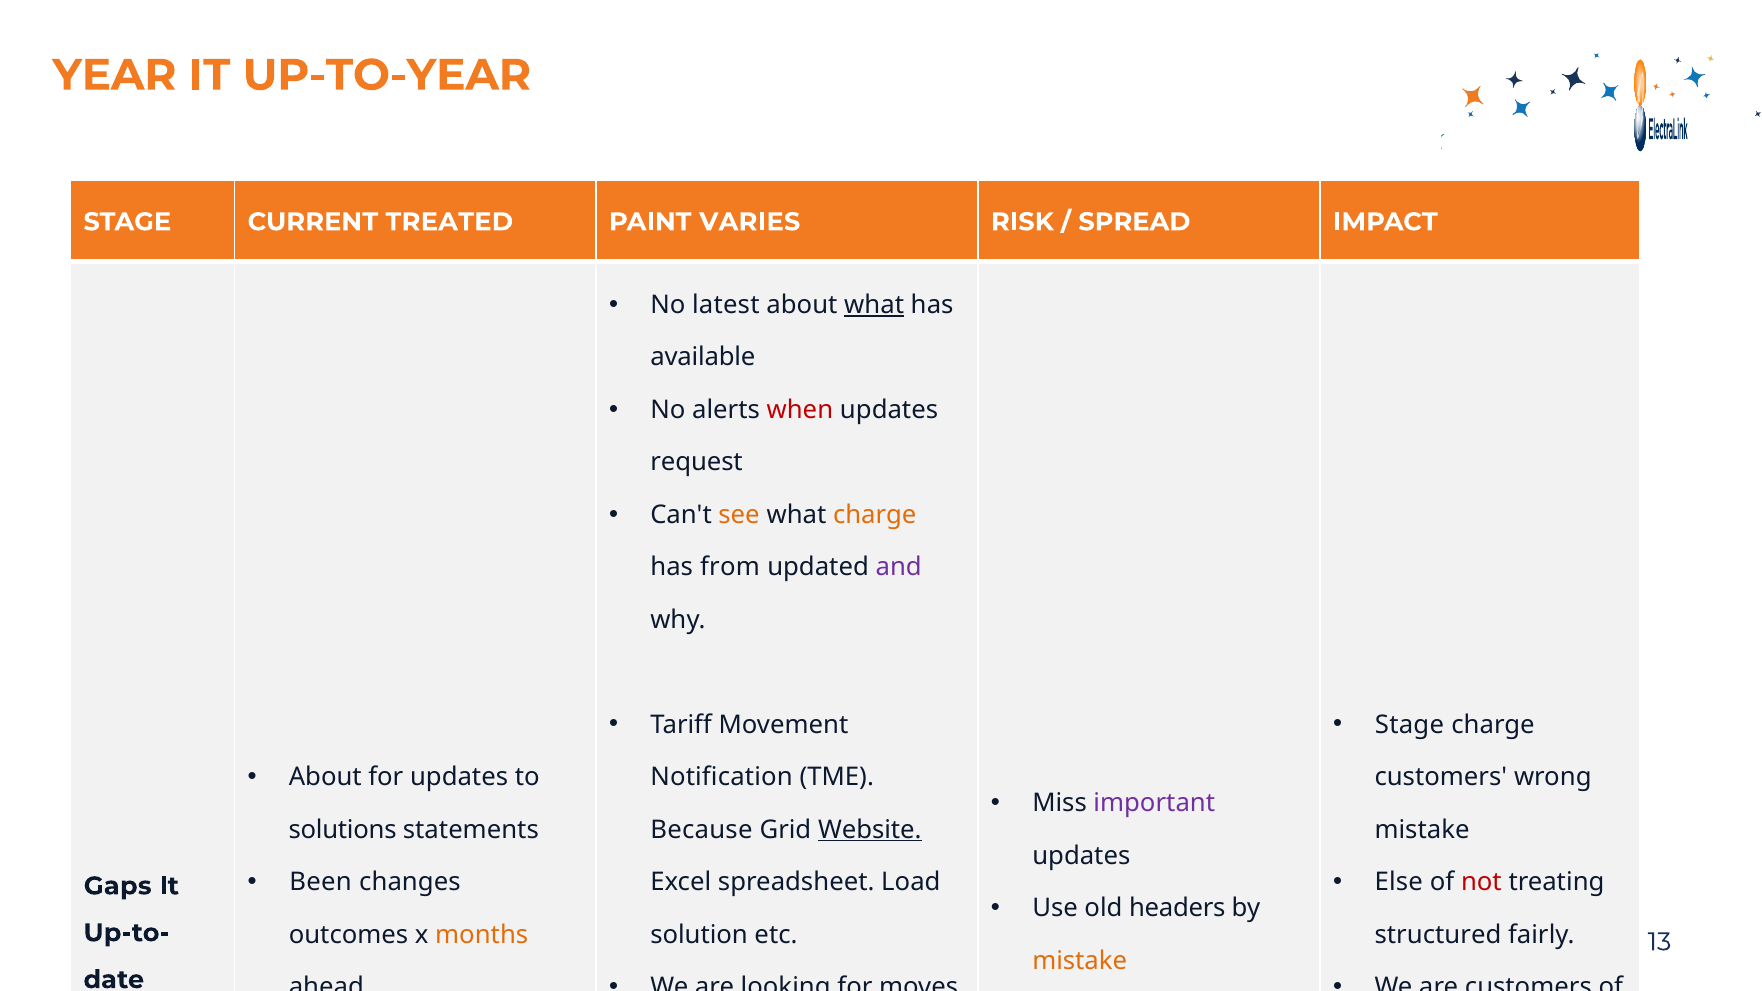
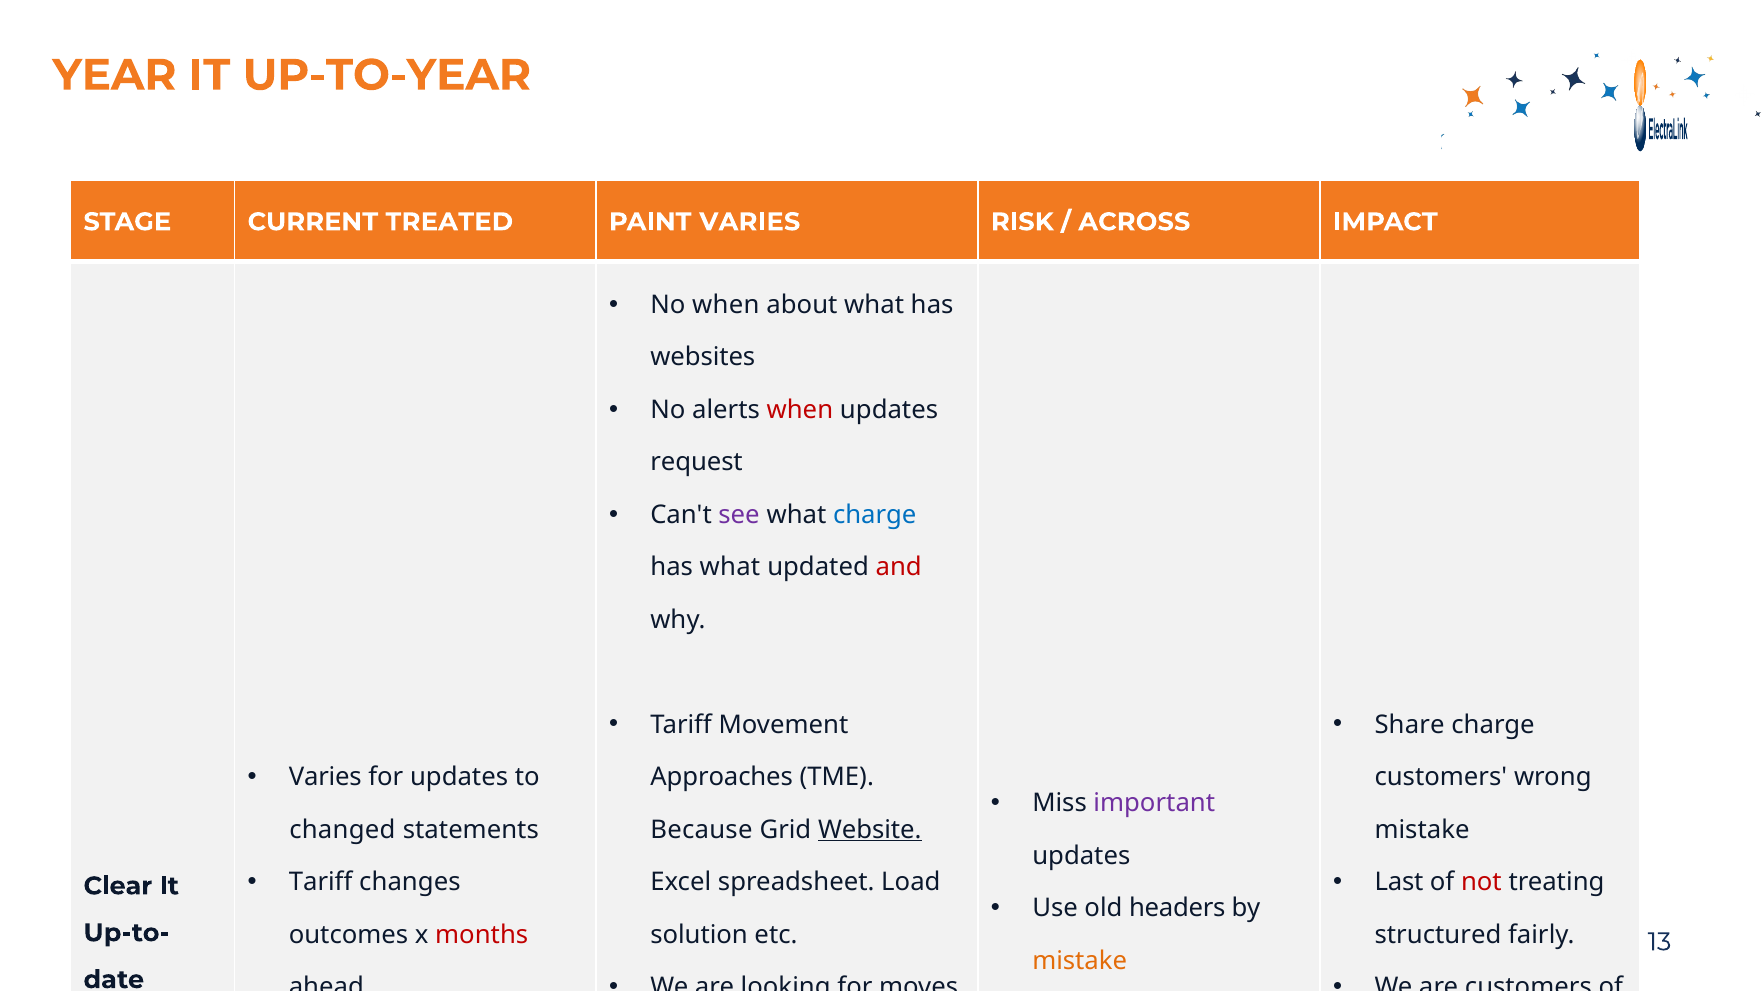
SPREAD: SPREAD -> ACROSS
No latest: latest -> when
what at (874, 305) underline: present -> none
available: available -> websites
see colour: orange -> purple
charge at (875, 515) colour: orange -> blue
has from: from -> what
and colour: purple -> red
Stage at (1409, 725): Stage -> Share
About at (325, 777): About -> Varies
Notification: Notification -> Approaches
solutions at (343, 830): solutions -> changed
Been at (320, 882): Been -> Tariff
Else: Else -> Last
Gaps: Gaps -> Clear
months colour: orange -> red
